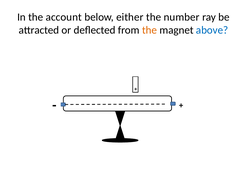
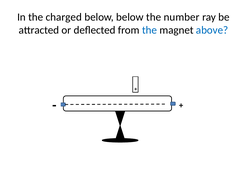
account: account -> charged
below either: either -> below
the at (149, 30) colour: orange -> blue
